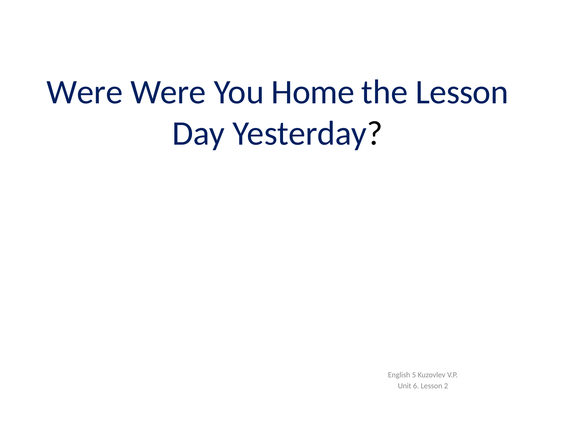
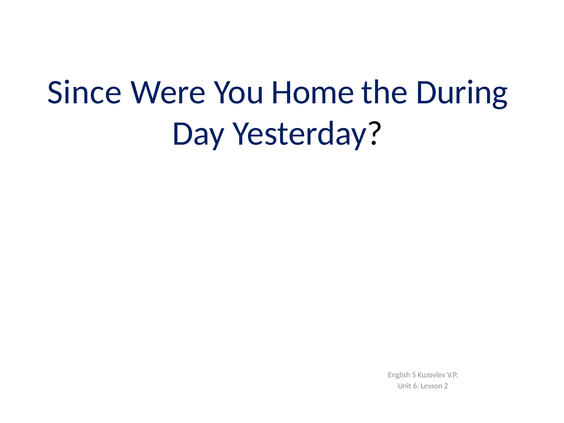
Were at (85, 92): Were -> Since
the Lesson: Lesson -> During
